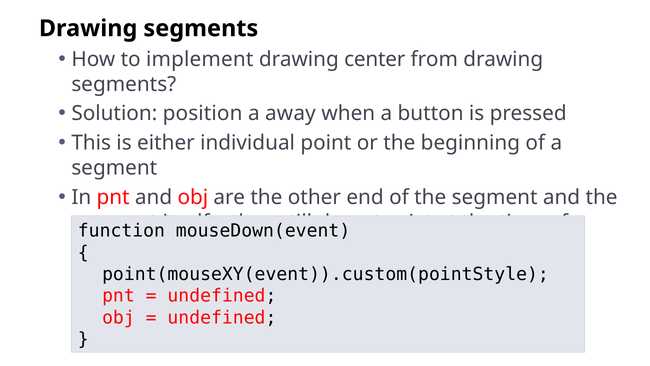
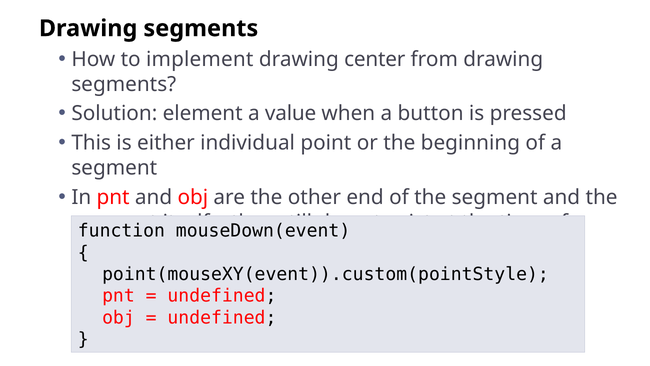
position: position -> element
away: away -> value
